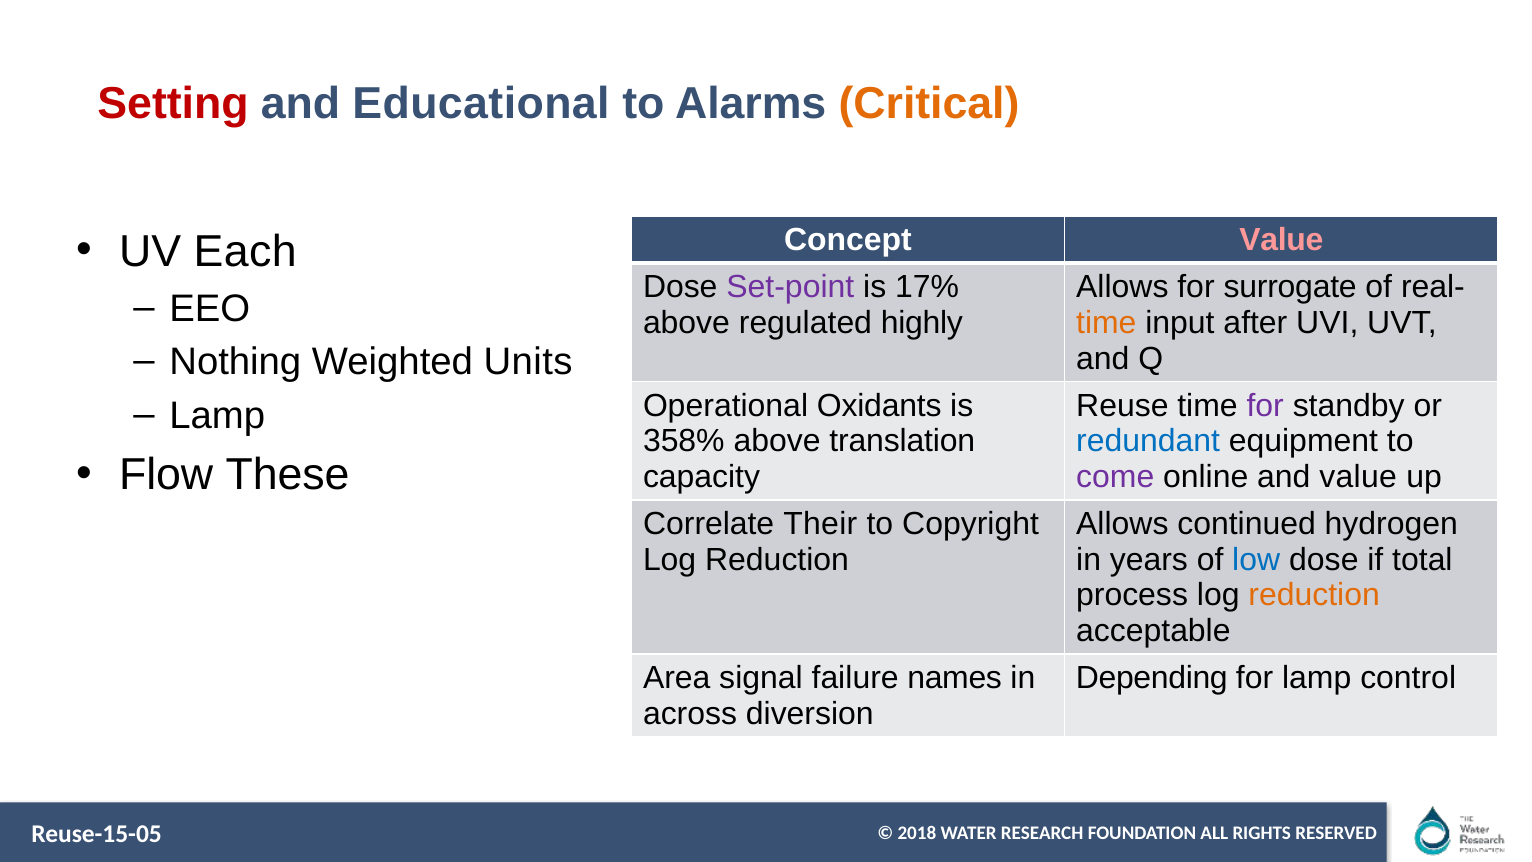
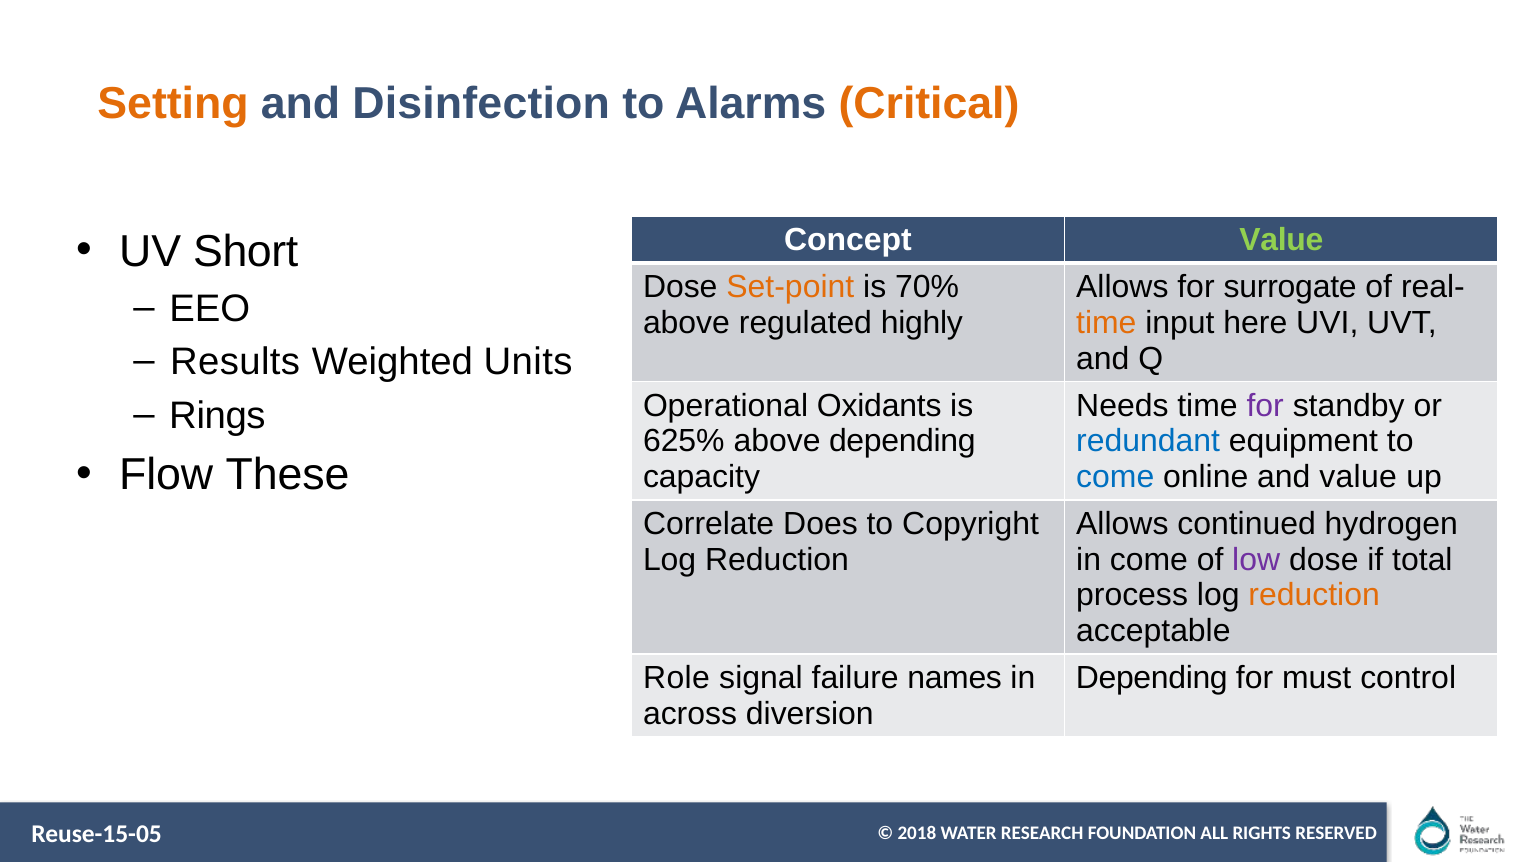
Setting colour: red -> orange
Educational: Educational -> Disinfection
Value at (1281, 240) colour: pink -> light green
Each: Each -> Short
Set-point colour: purple -> orange
17%: 17% -> 70%
after: after -> here
Nothing: Nothing -> Results
Reuse: Reuse -> Needs
Lamp at (217, 416): Lamp -> Rings
358%: 358% -> 625%
above translation: translation -> depending
come at (1115, 477) colour: purple -> blue
Their: Their -> Does
in years: years -> come
low colour: blue -> purple
Area: Area -> Role
for lamp: lamp -> must
